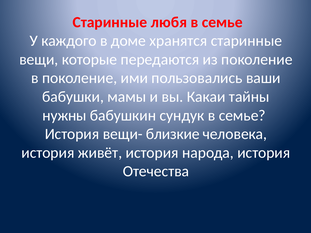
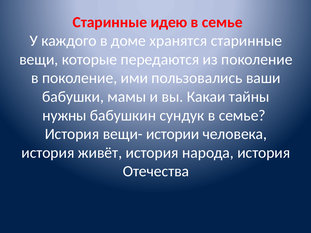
любя: любя -> идею
близкие: близкие -> истории
